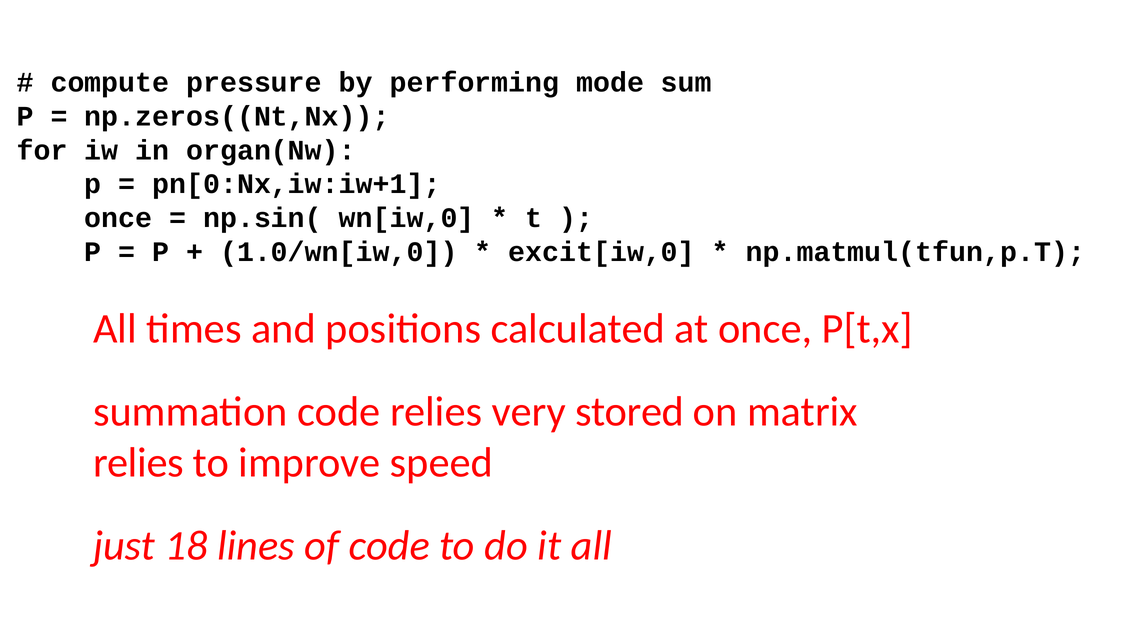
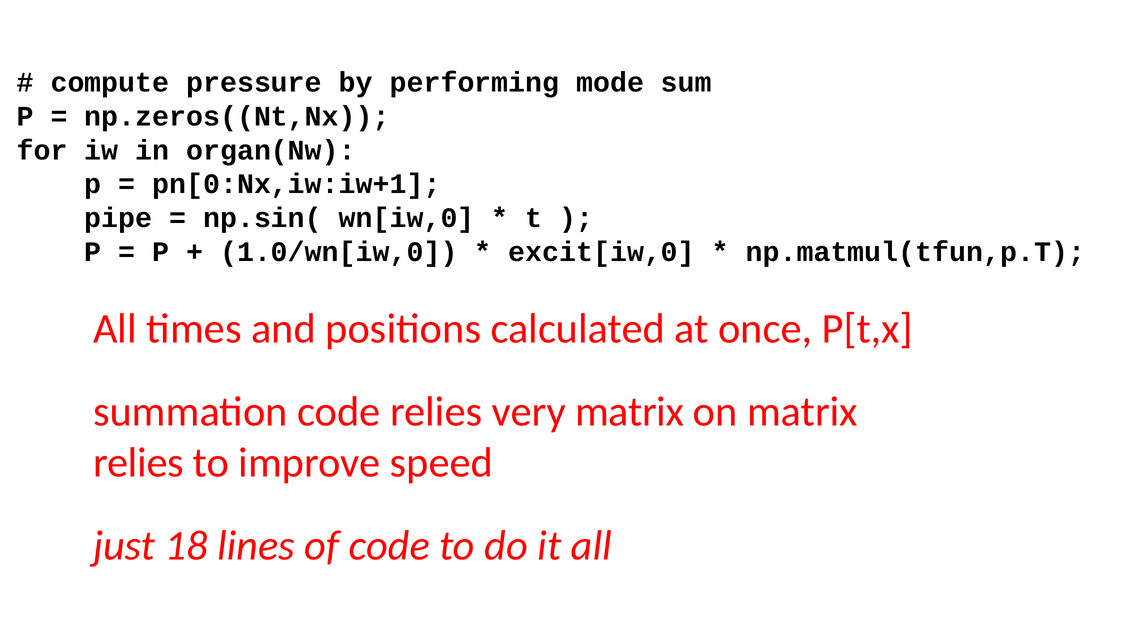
once at (118, 218): once -> pipe
very stored: stored -> matrix
